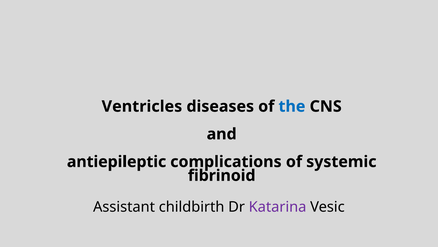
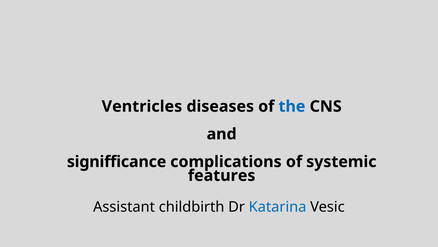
antiepileptic: antiepileptic -> signifficance
fibrinoid: fibrinoid -> features
Katarina colour: purple -> blue
